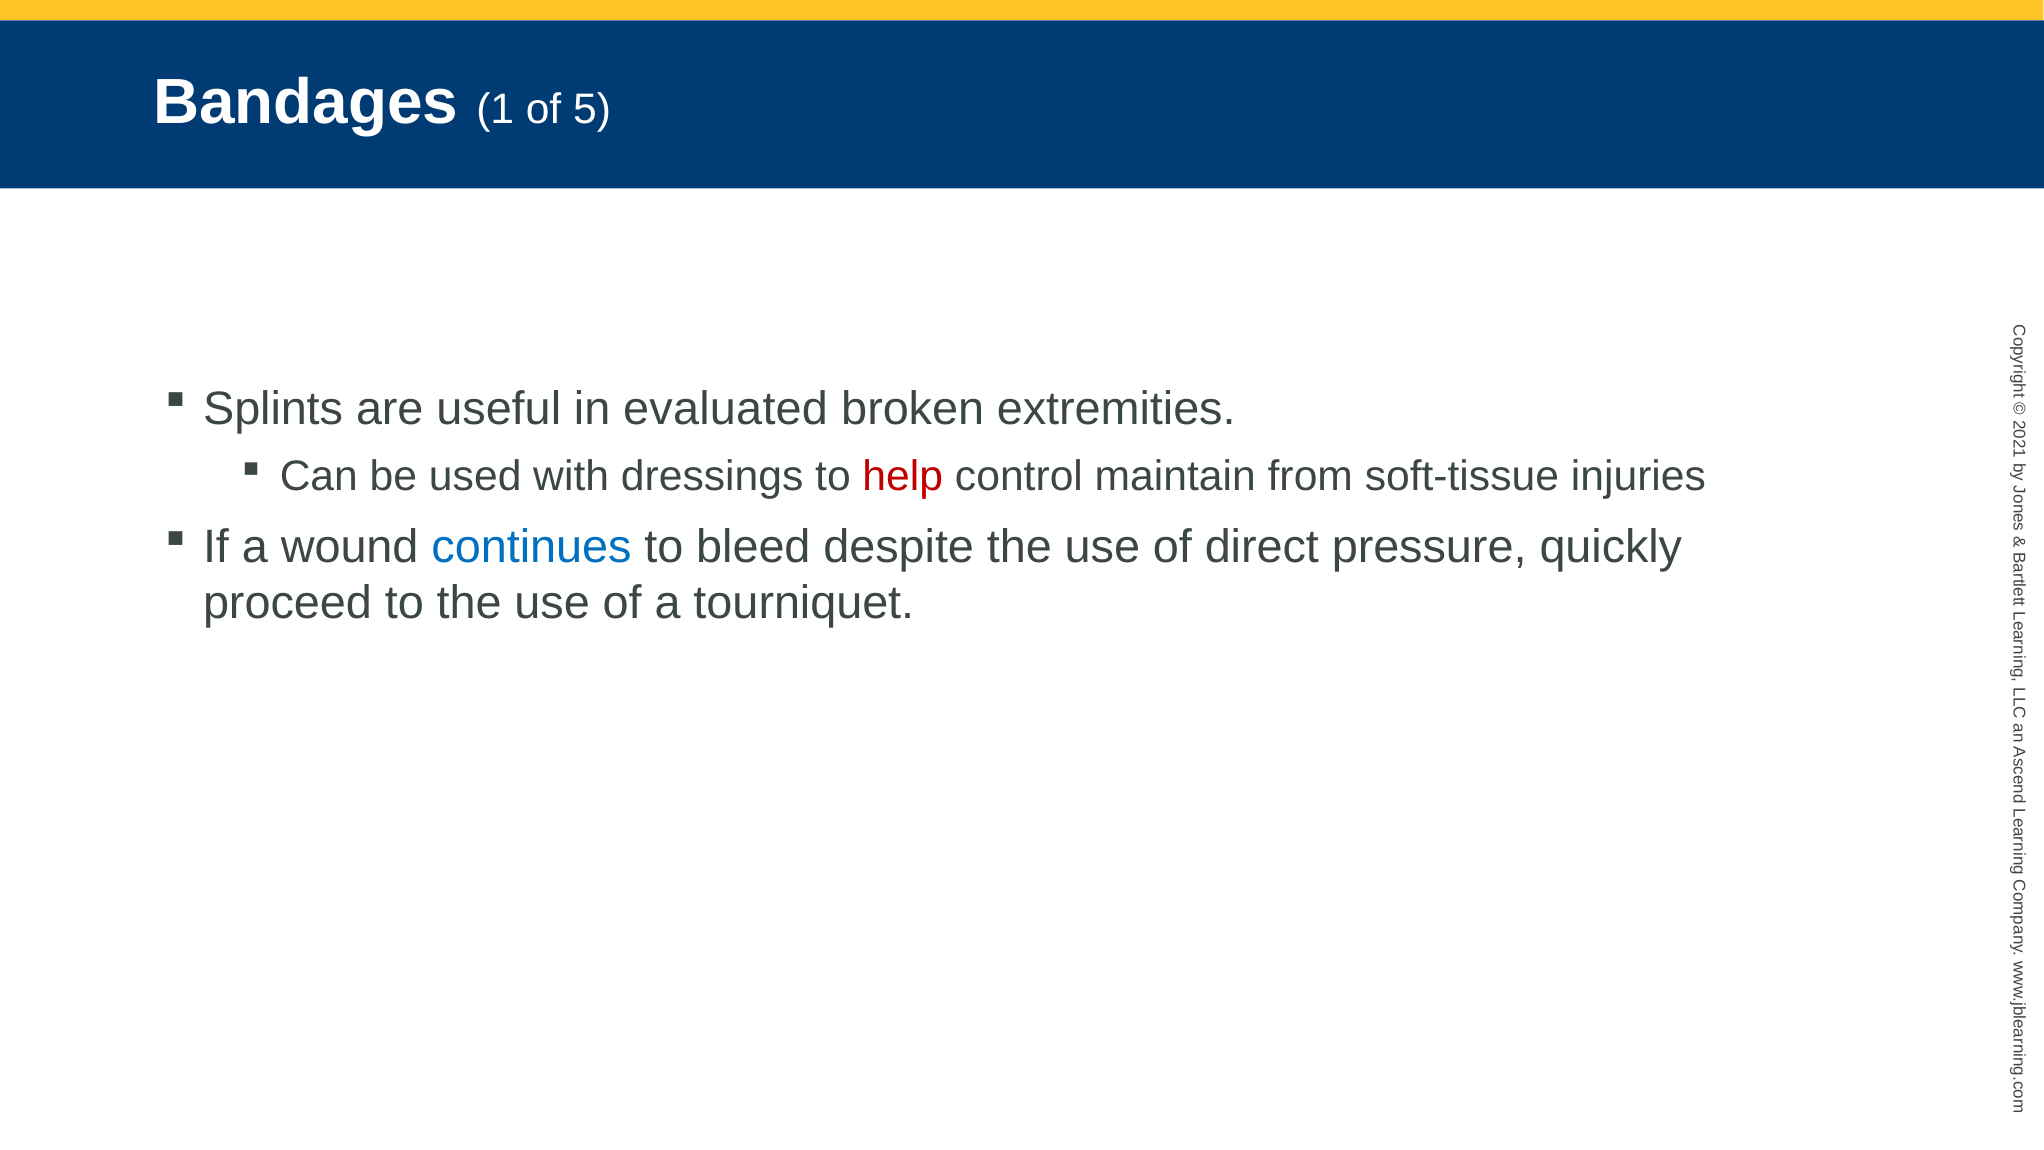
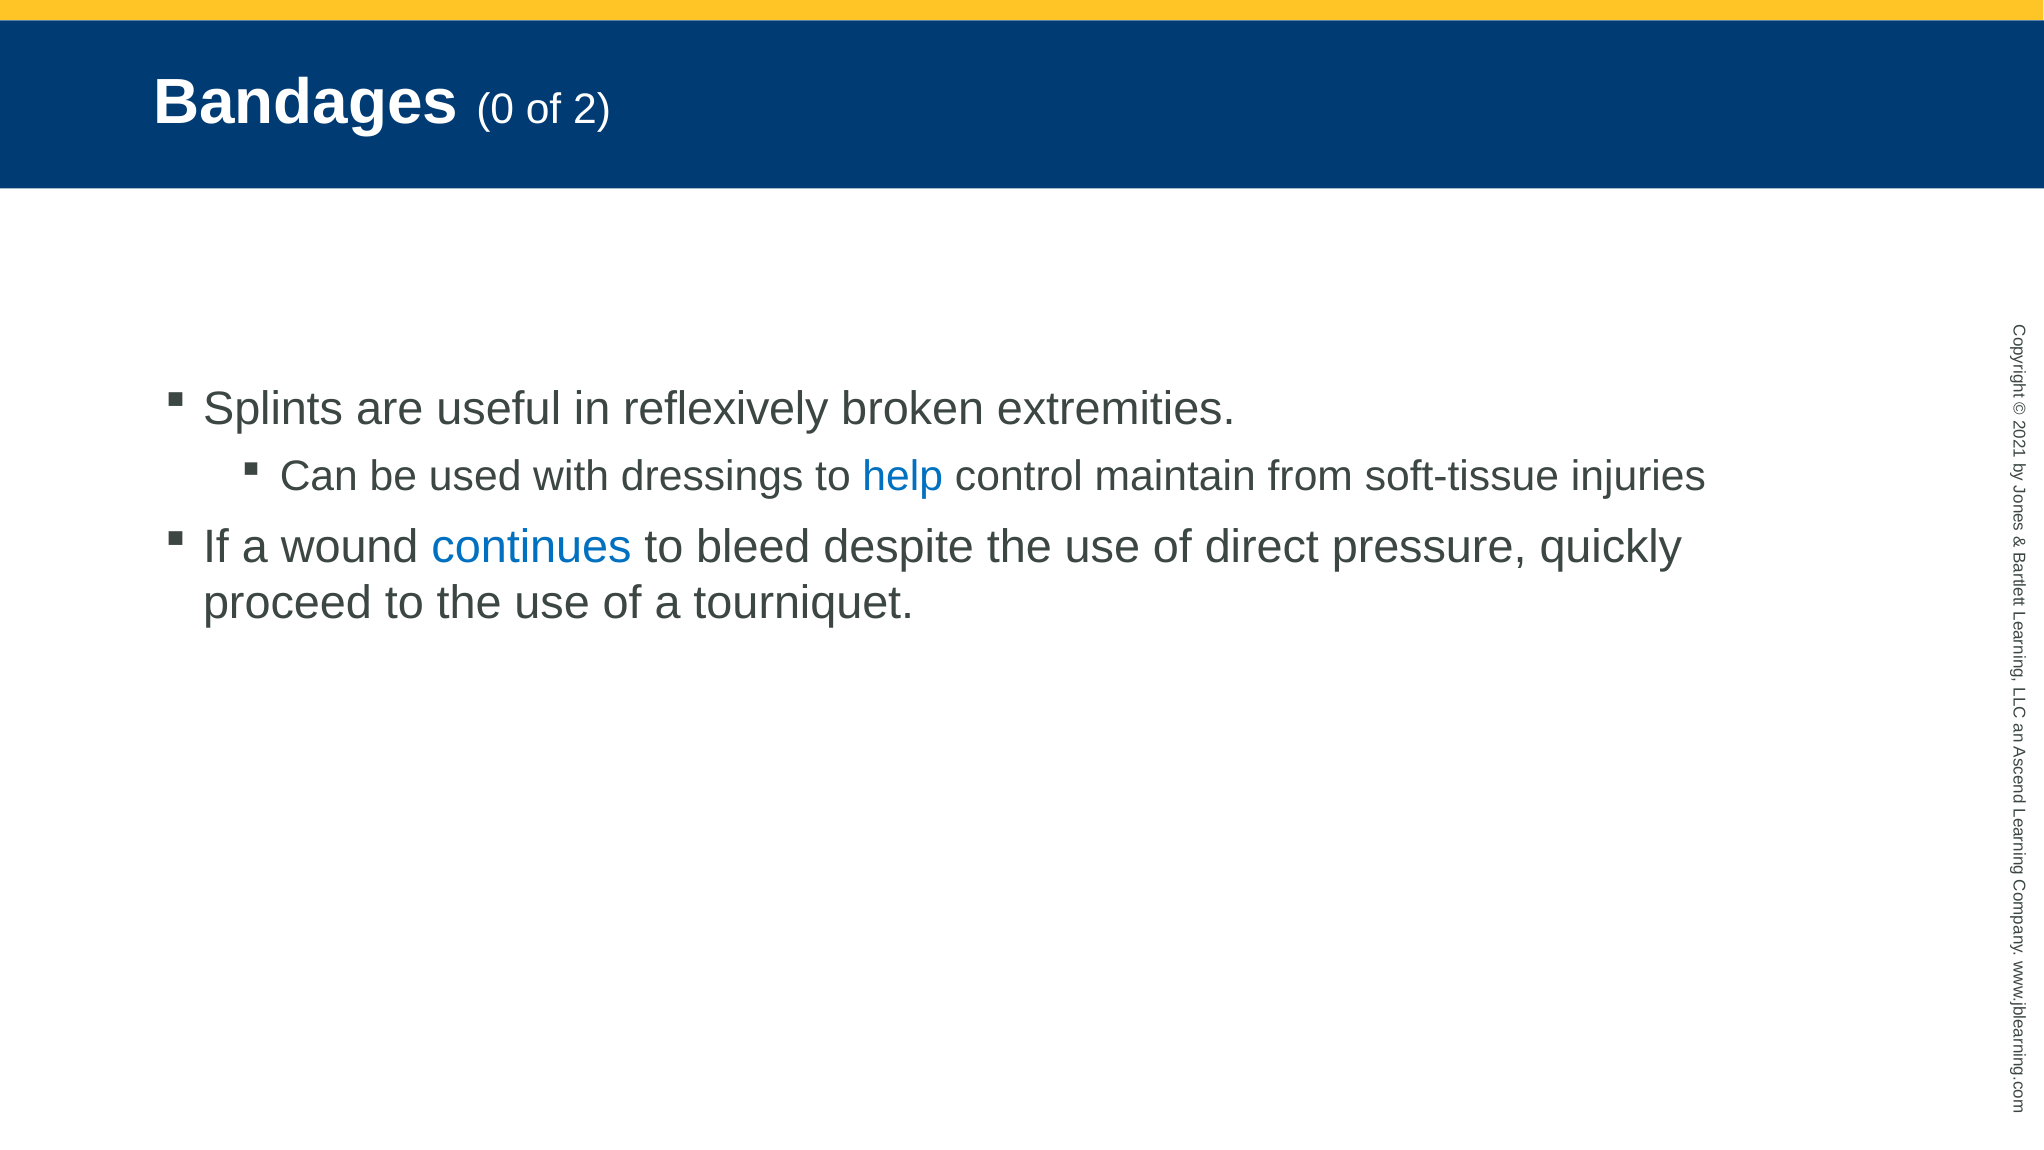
Bandages 1: 1 -> 0
of 5: 5 -> 2
evaluated: evaluated -> reflexively
help colour: red -> blue
